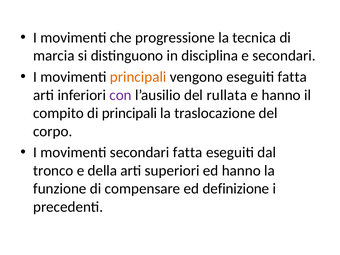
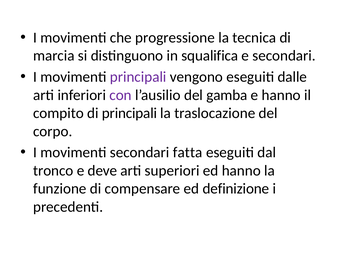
disciplina: disciplina -> squalifica
principali at (138, 77) colour: orange -> purple
eseguiti fatta: fatta -> dalle
rullata: rullata -> gamba
della: della -> deve
